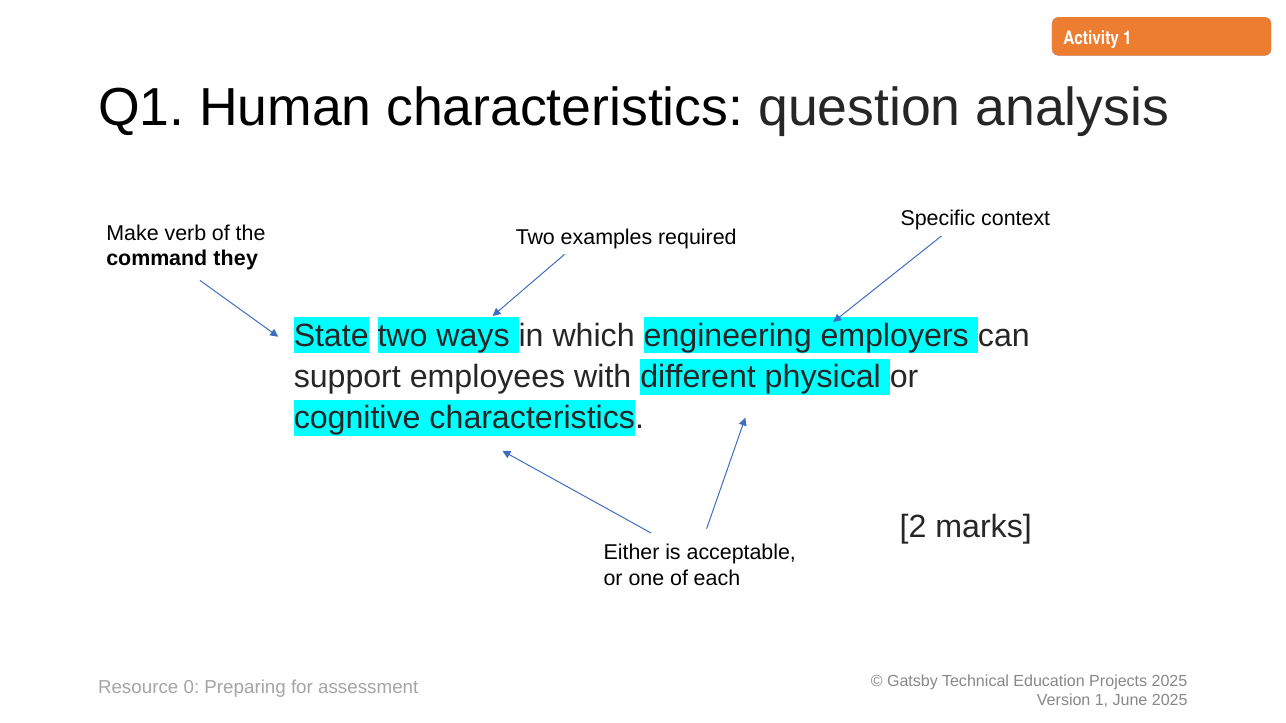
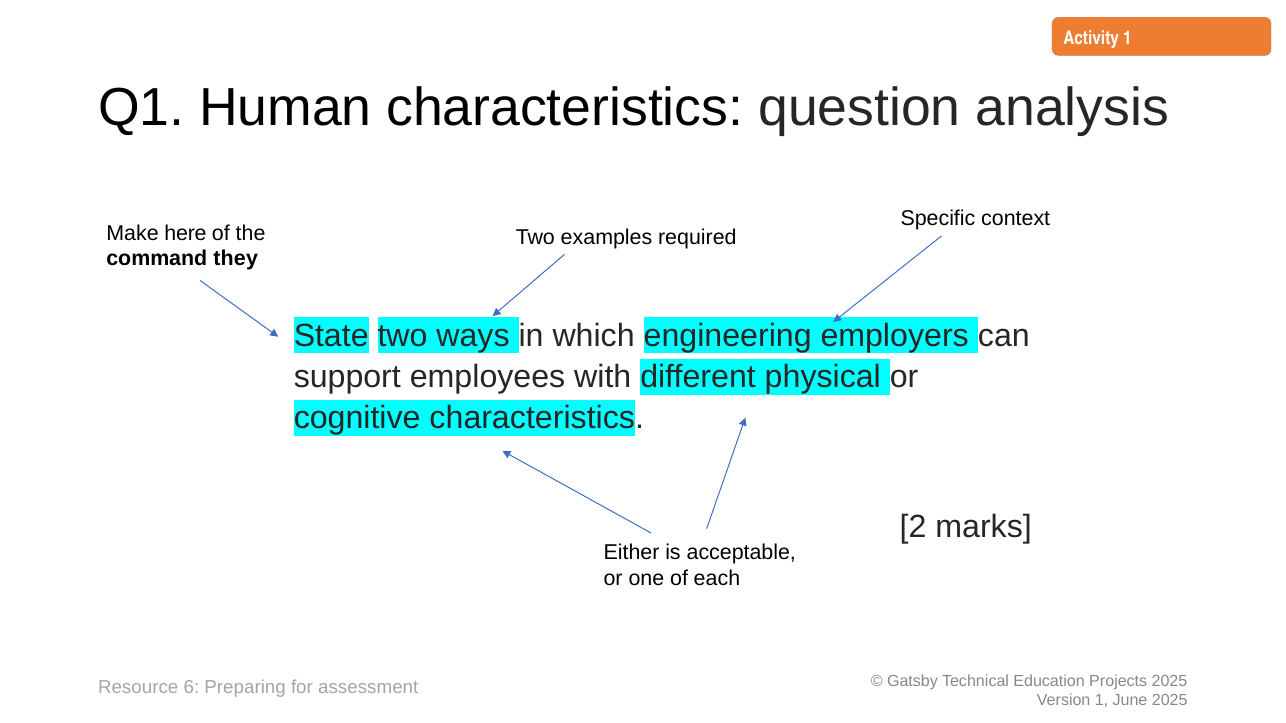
verb: verb -> here
0: 0 -> 6
